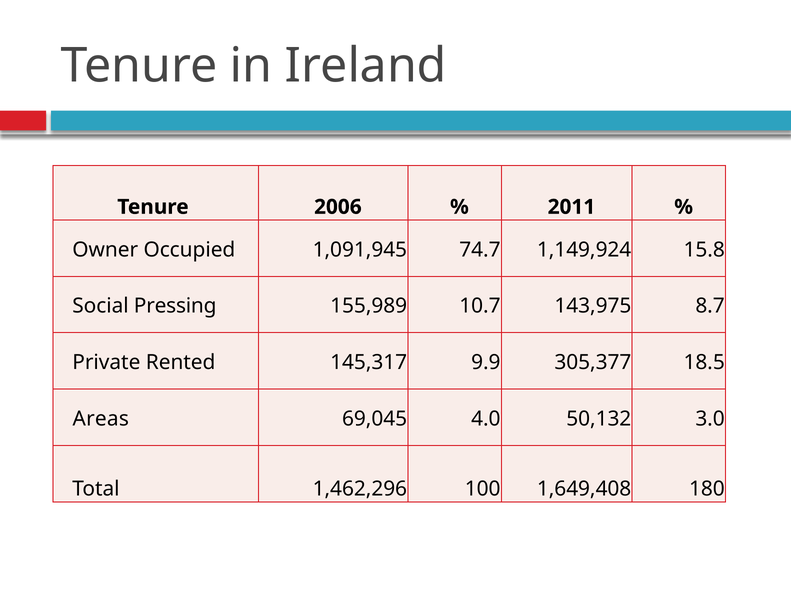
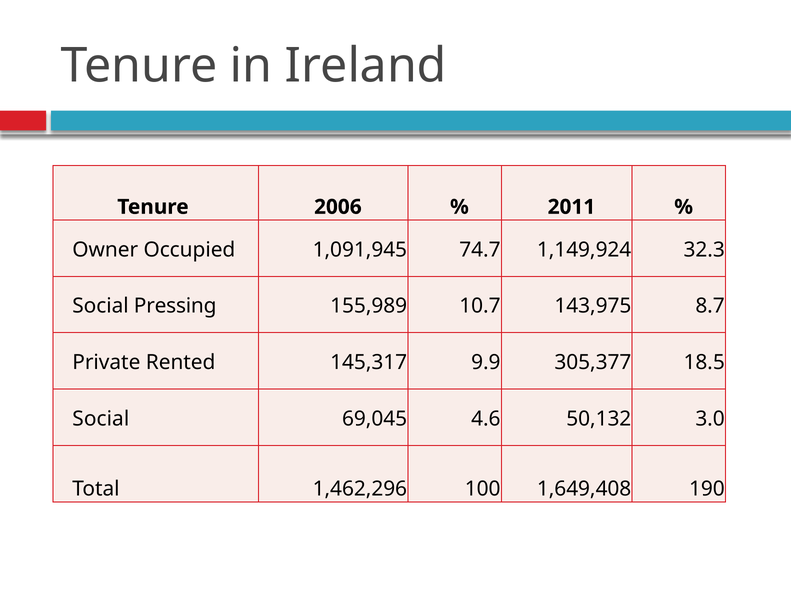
15.8: 15.8 -> 32.3
Areas at (101, 419): Areas -> Social
4.0: 4.0 -> 4.6
180: 180 -> 190
